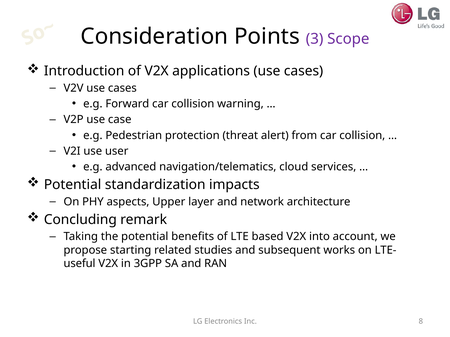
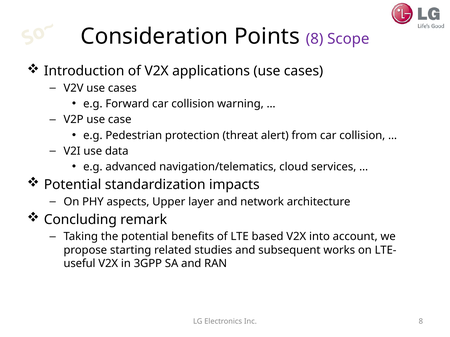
Points 3: 3 -> 8
user: user -> data
